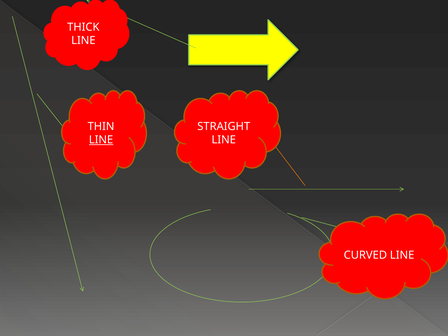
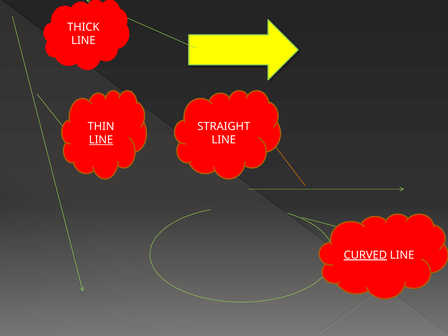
CURVED underline: none -> present
